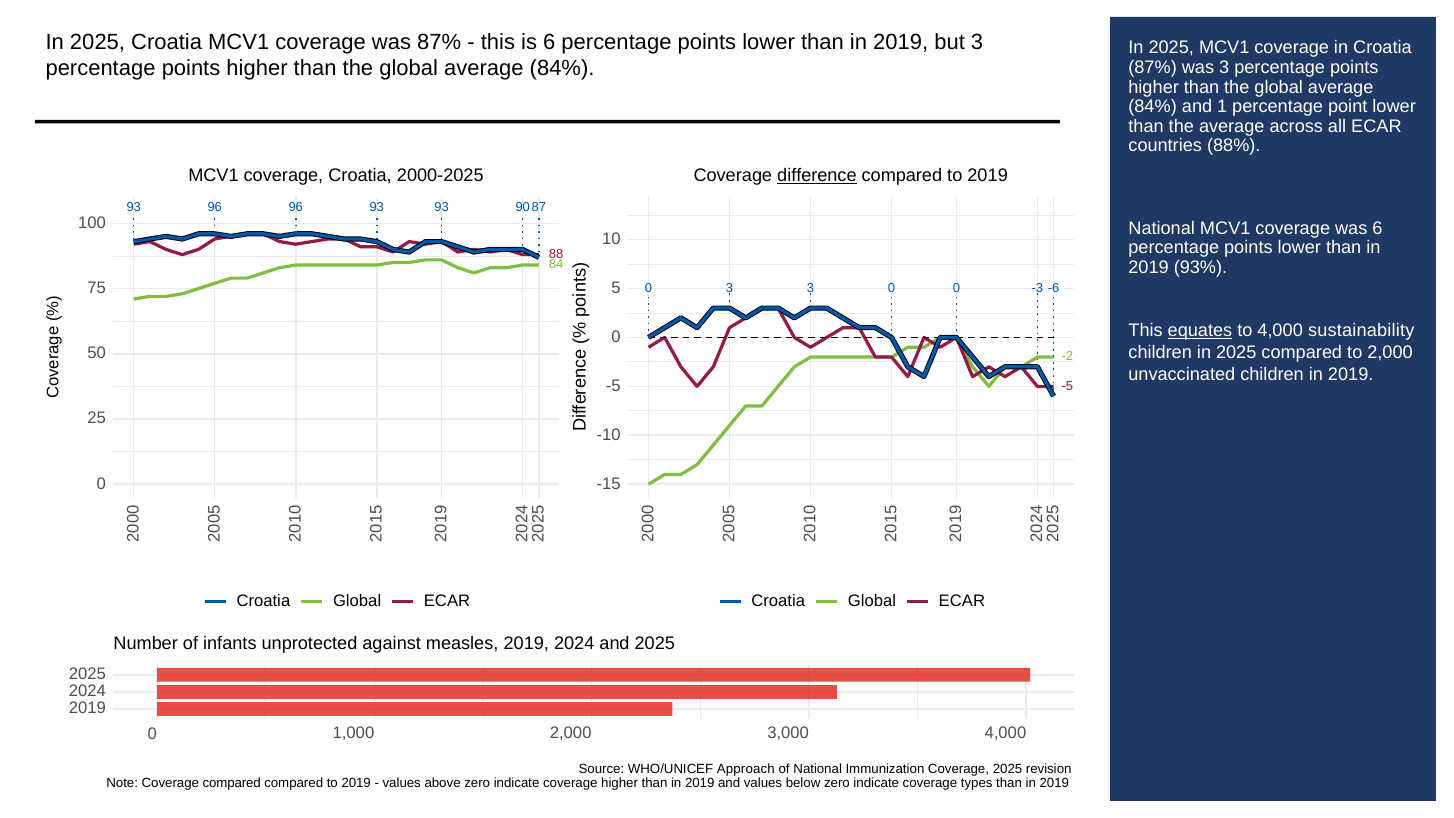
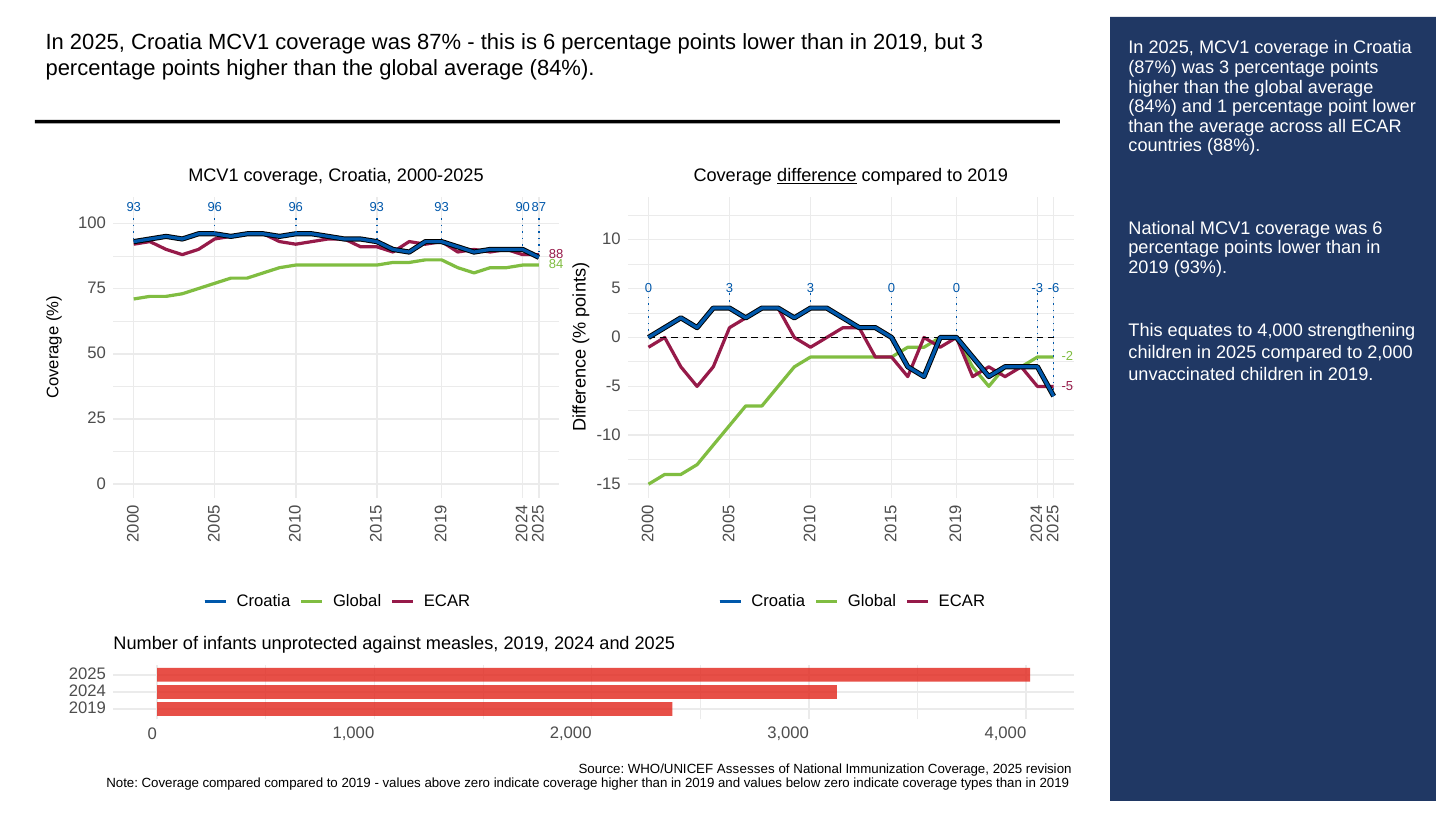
equates underline: present -> none
sustainability: sustainability -> strengthening
Approach: Approach -> Assesses
